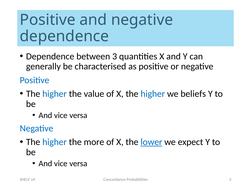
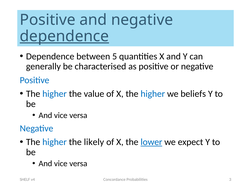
dependence at (64, 36) underline: none -> present
between 3: 3 -> 5
more: more -> likely
